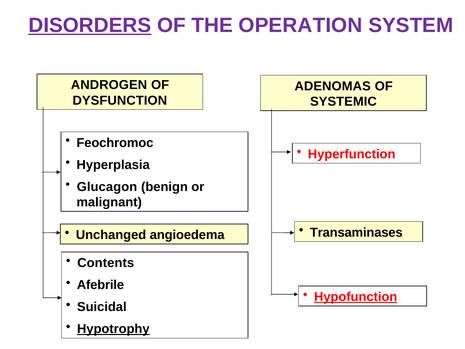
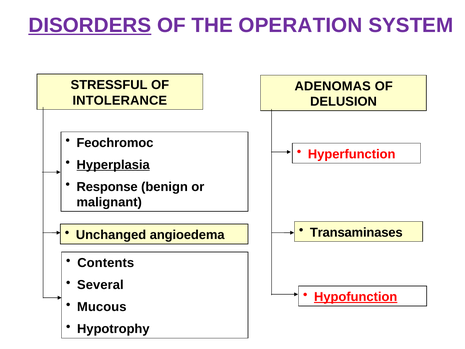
ANDROGEN: ANDROGEN -> STRESSFUL
DYSFUNCTION: DYSFUNCTION -> INTOLERANCE
SYSTEMIC: SYSTEMIC -> DELUSION
Hyperplasia underline: none -> present
Glucagon: Glucagon -> Response
Afebrile: Afebrile -> Several
Suicidal: Suicidal -> Mucous
Hypotrophy underline: present -> none
